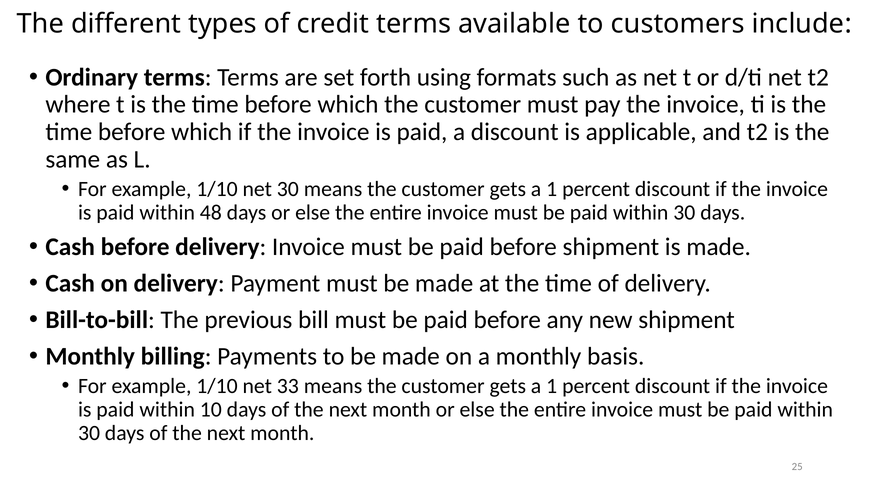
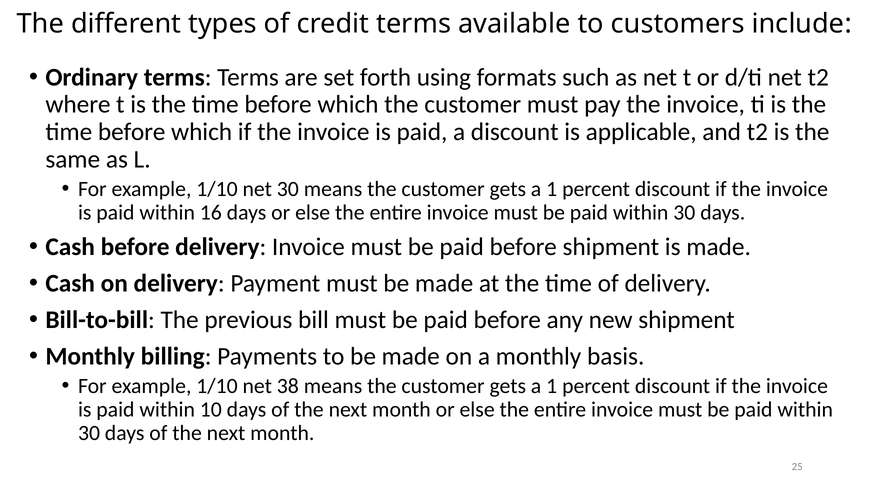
48: 48 -> 16
33: 33 -> 38
